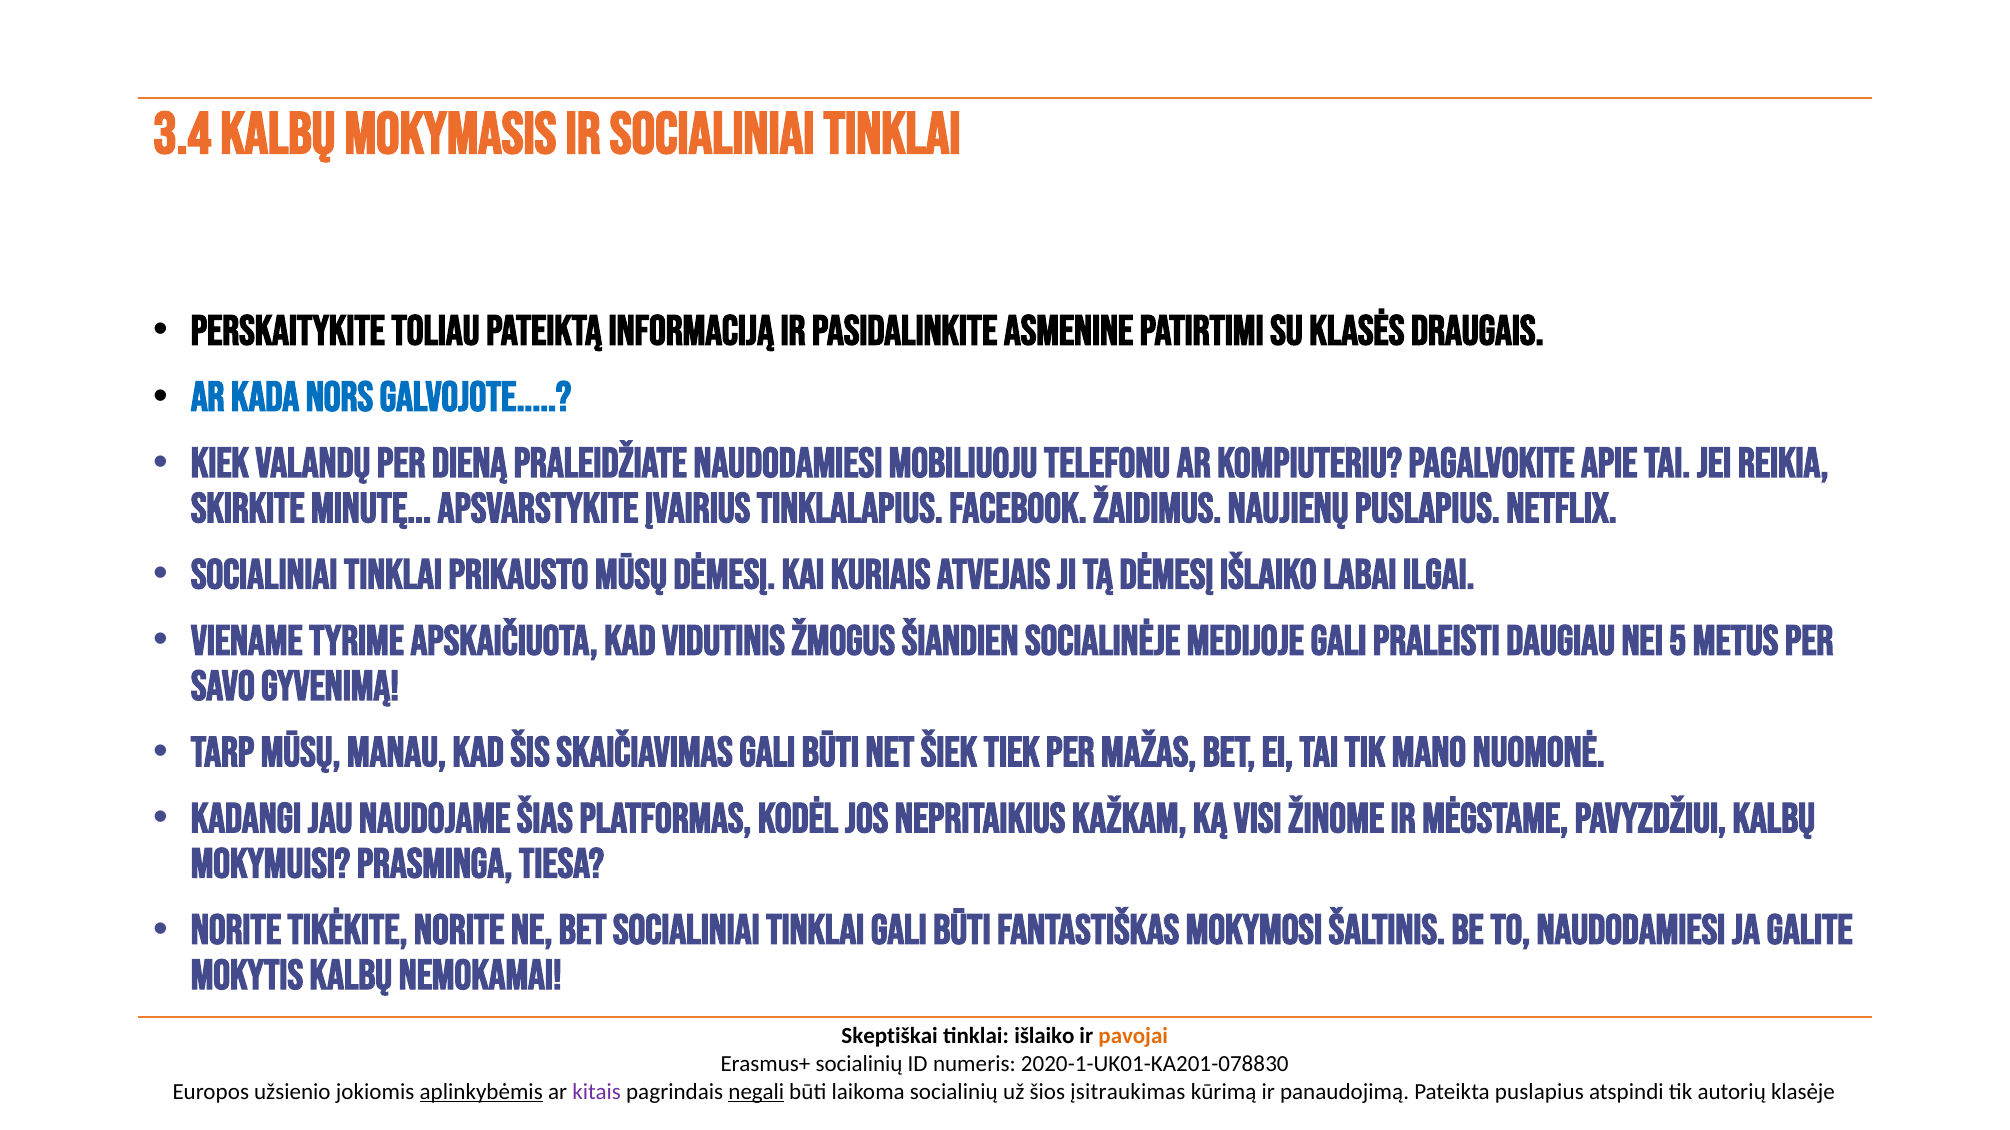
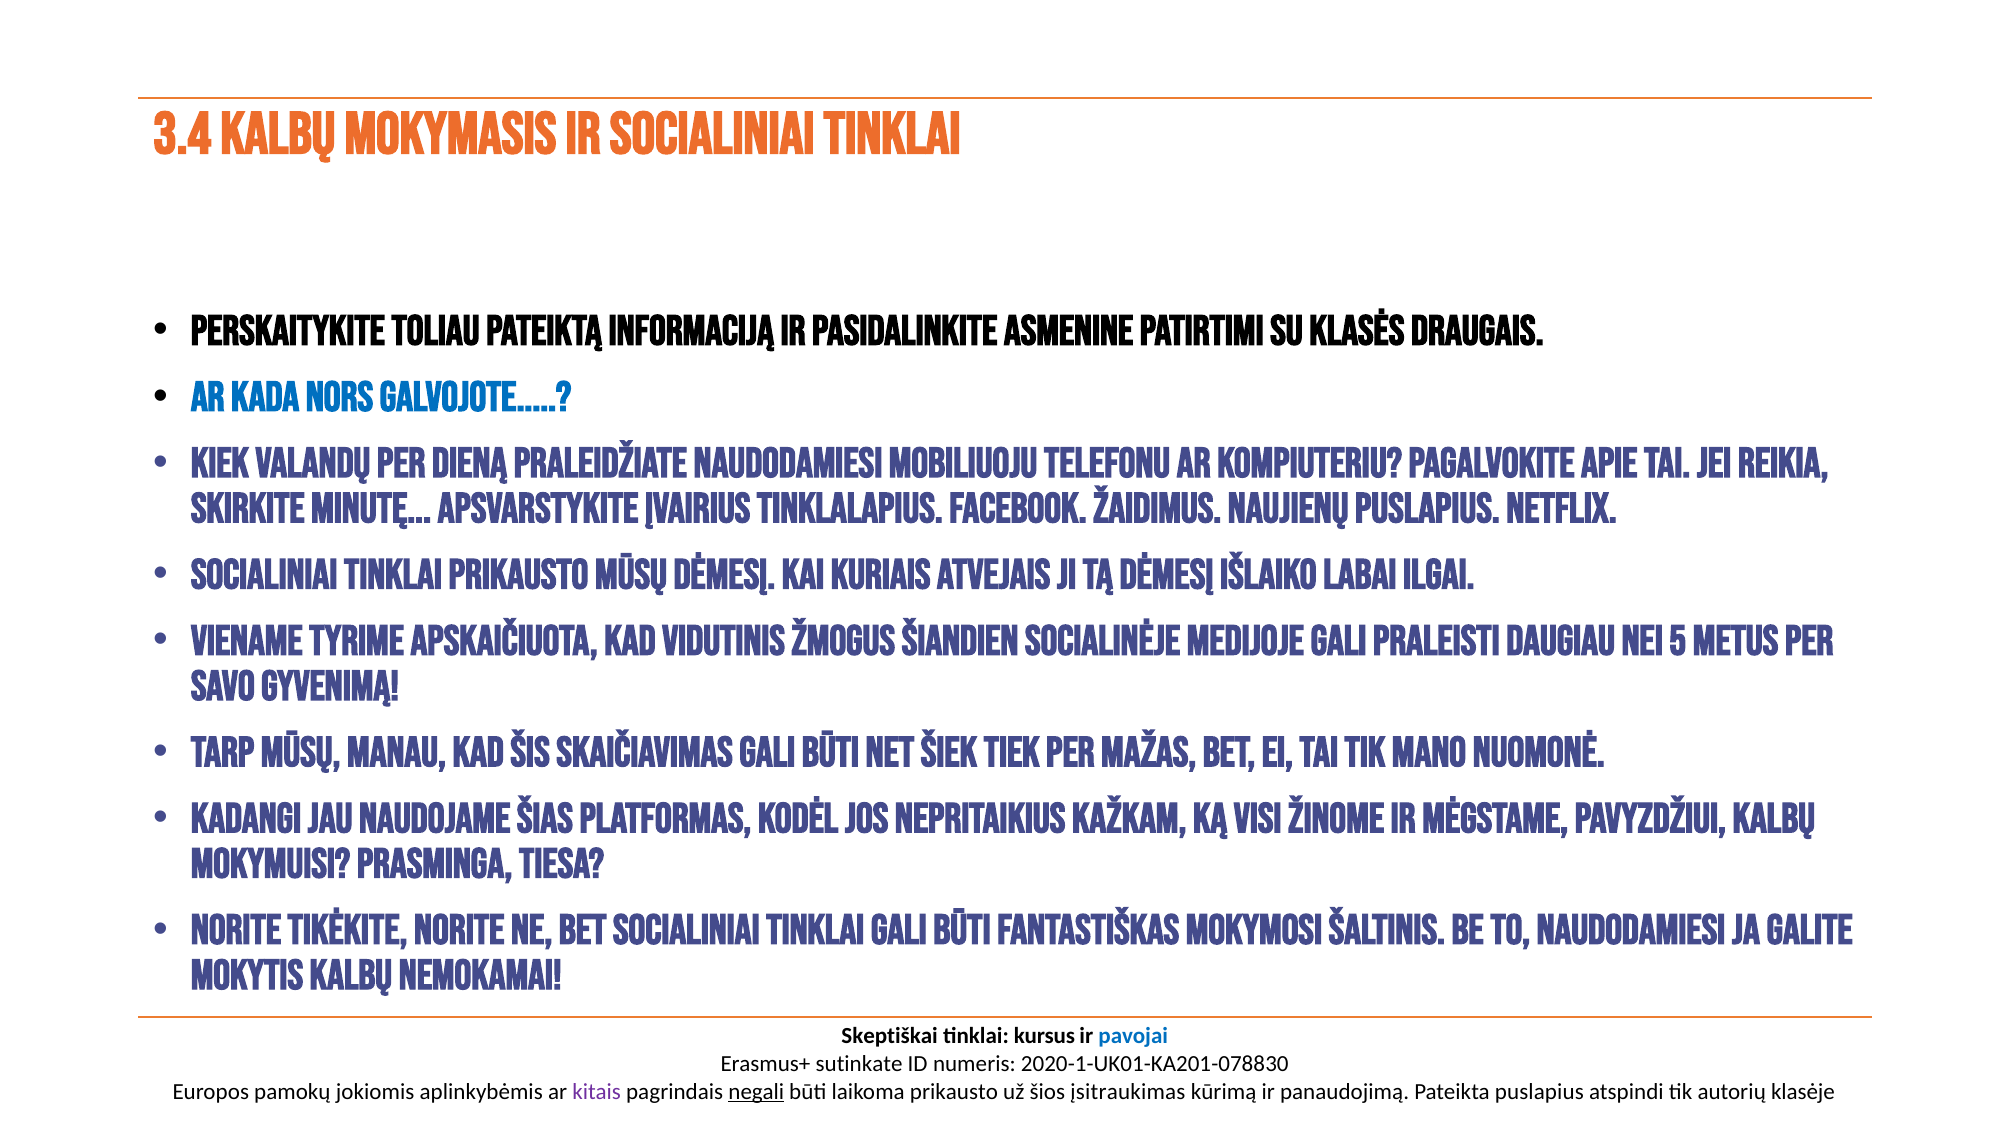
tinklai išlaiko: išlaiko -> kursus
pavojai colour: orange -> blue
Erasmus+ socialinių: socialinių -> sutinkate
užsienio: užsienio -> pamokų
aplinkybėmis underline: present -> none
laikoma socialinių: socialinių -> prikausto
